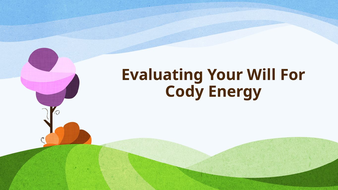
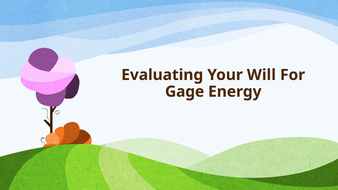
Cody: Cody -> Gage
